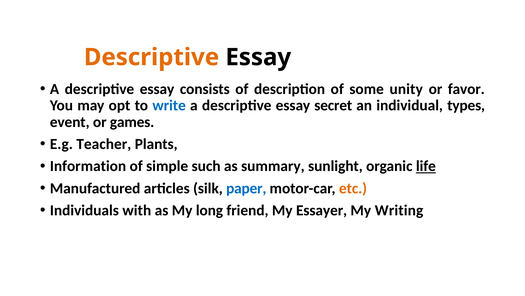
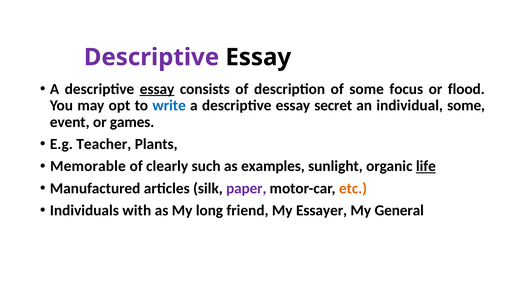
Descriptive at (151, 57) colour: orange -> purple
essay at (157, 89) underline: none -> present
unity: unity -> focus
favor: favor -> flood
individual types: types -> some
Information: Information -> Memorable
simple: simple -> clearly
summary: summary -> examples
paper colour: blue -> purple
Writing: Writing -> General
